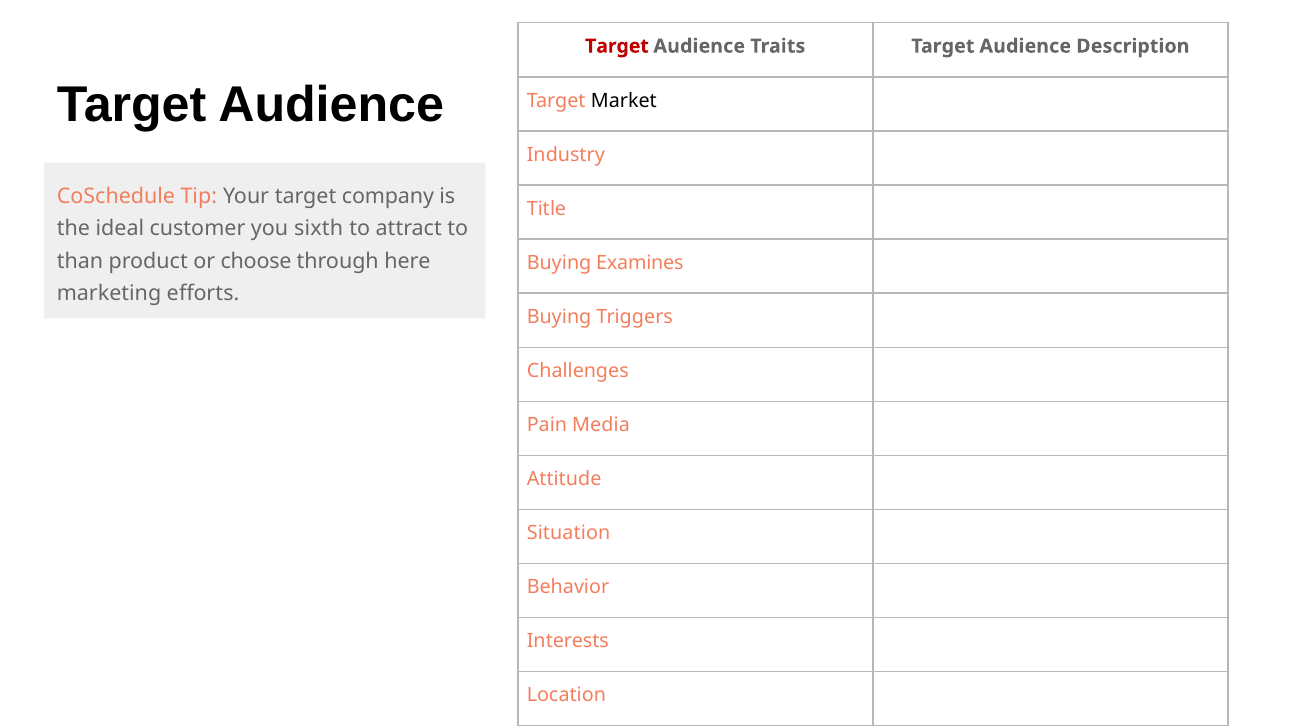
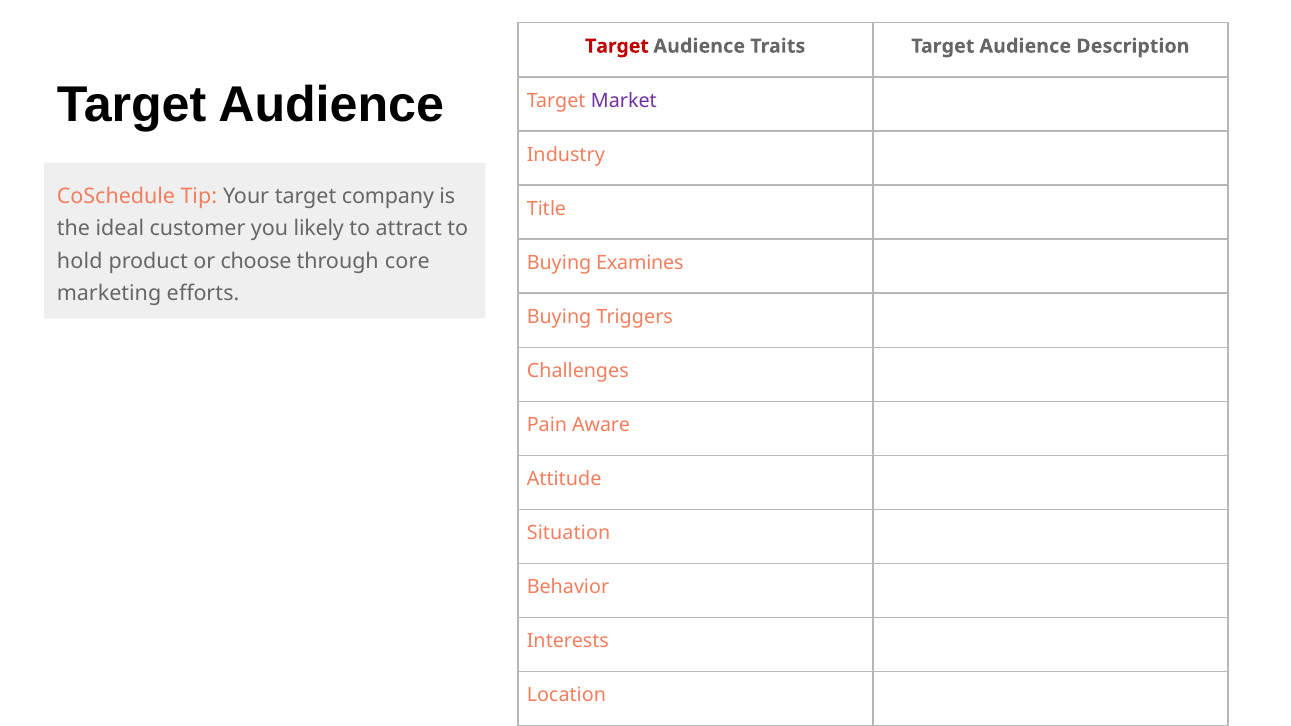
Market colour: black -> purple
sixth: sixth -> likely
than: than -> hold
here: here -> core
Media: Media -> Aware
